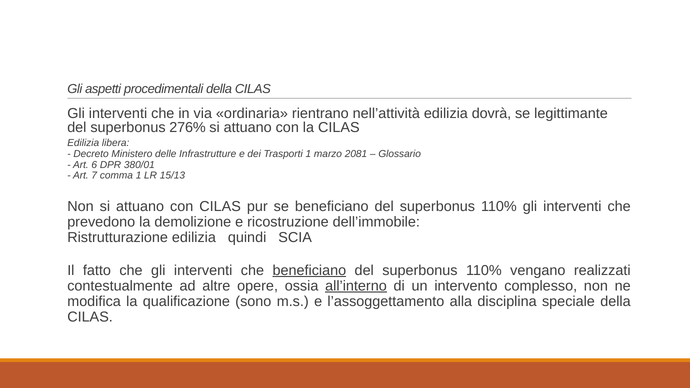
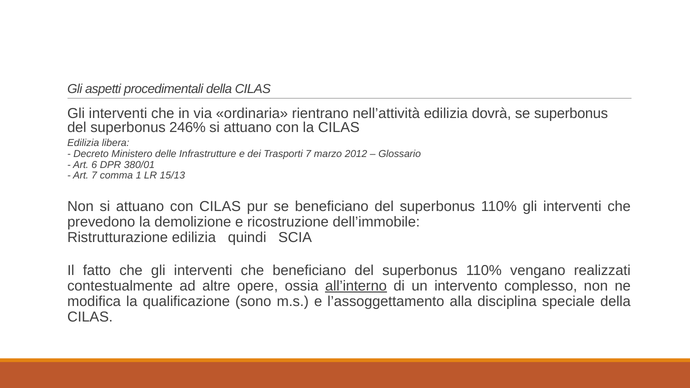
se legittimante: legittimante -> superbonus
276%: 276% -> 246%
Trasporti 1: 1 -> 7
2081: 2081 -> 2012
beneficiano at (309, 271) underline: present -> none
